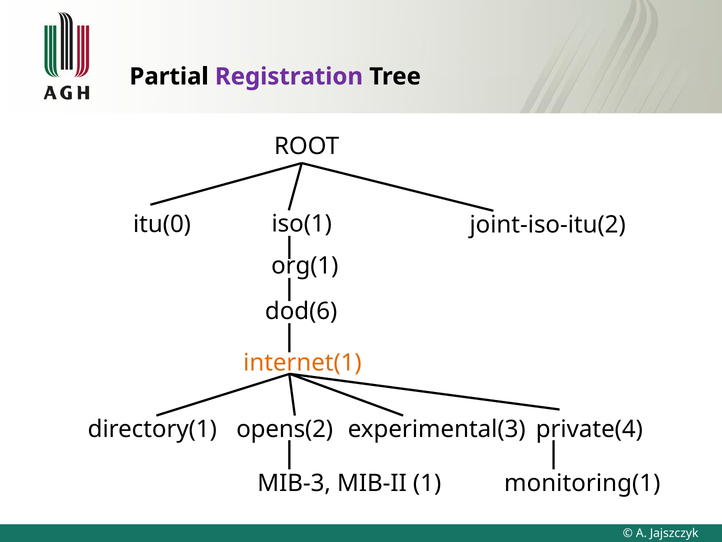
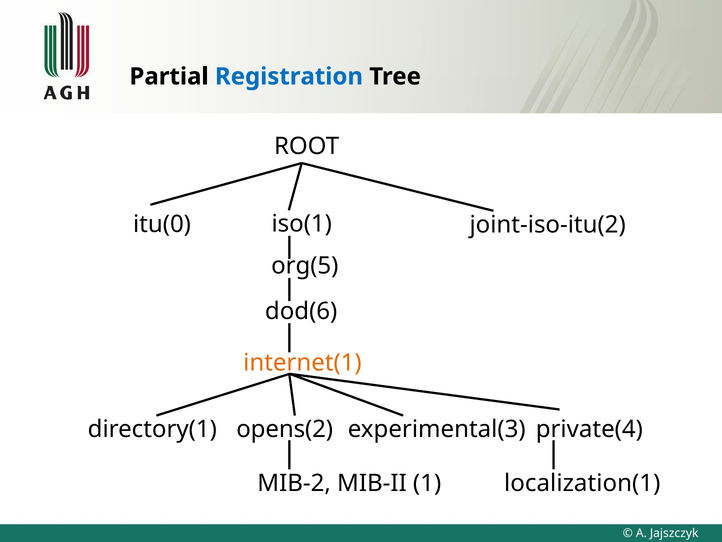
Registration colour: purple -> blue
org(1: org(1 -> org(5
MIB-3: MIB-3 -> MIB-2
monitoring(1: monitoring(1 -> localization(1
